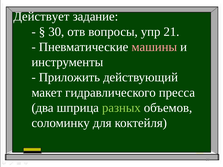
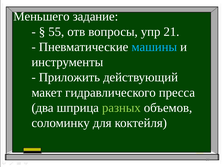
Действует: Действует -> Меньшего
30: 30 -> 55
машины colour: pink -> light blue
